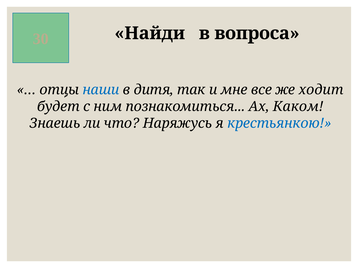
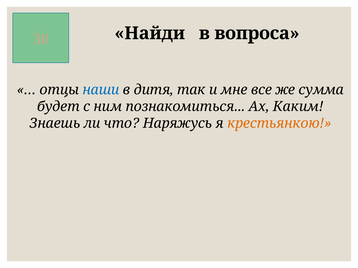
ходит: ходит -> сумма
Каком: Каком -> Каким
крестьянкою colour: blue -> orange
